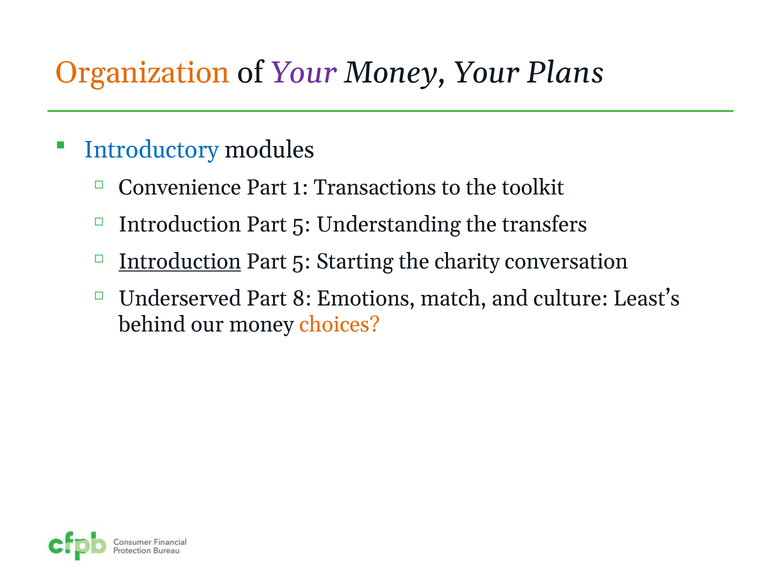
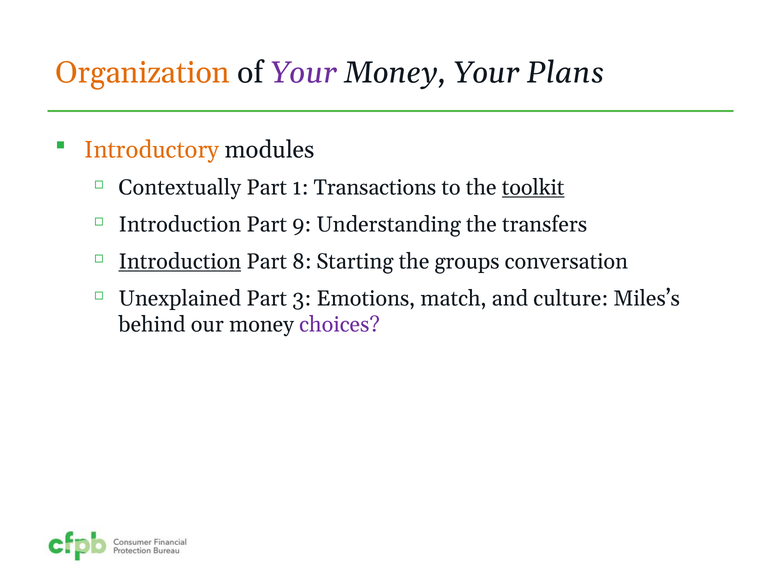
Introductory colour: blue -> orange
Convenience: Convenience -> Contextually
toolkit underline: none -> present
5 at (302, 225): 5 -> 9
5 at (301, 261): 5 -> 8
charity: charity -> groups
Underserved: Underserved -> Unexplained
8: 8 -> 3
Least’s: Least’s -> Miles’s
choices colour: orange -> purple
